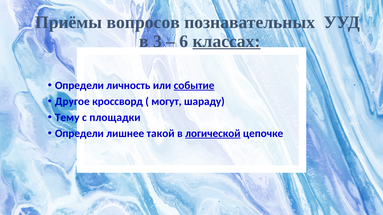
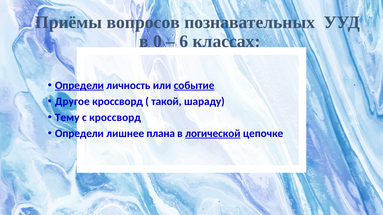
3: 3 -> 0
классах underline: present -> none
Определи at (79, 86) underline: none -> present
могут: могут -> такой
с площадки: площадки -> кроссворд
такой: такой -> плана
